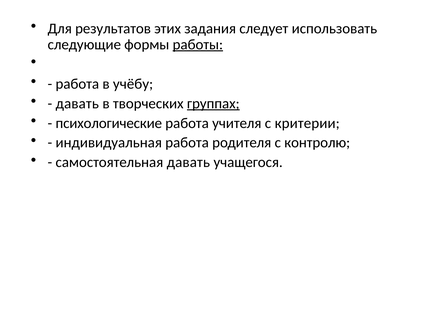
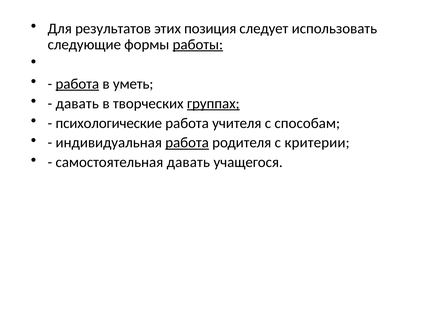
задания: задания -> позиция
работа at (77, 84) underline: none -> present
учёбу: учёбу -> уметь
критерии: критерии -> способам
работа at (187, 143) underline: none -> present
контролю: контролю -> критерии
